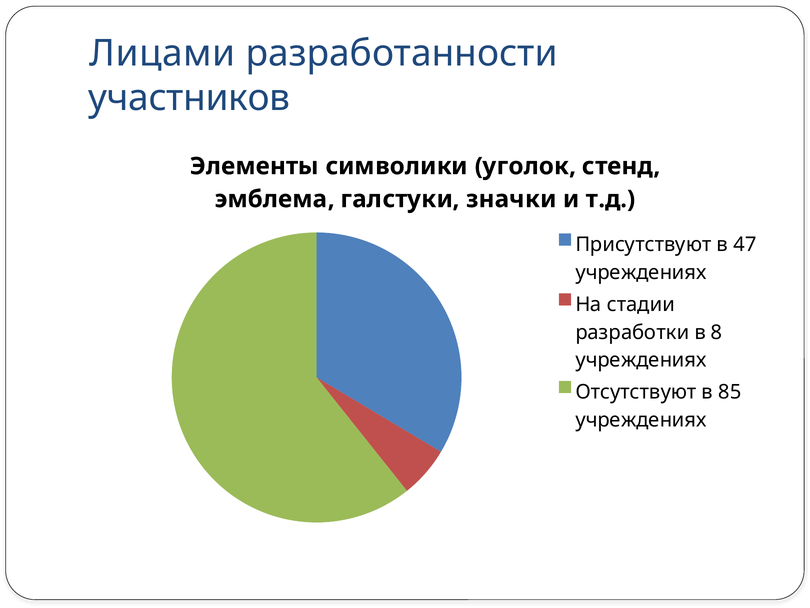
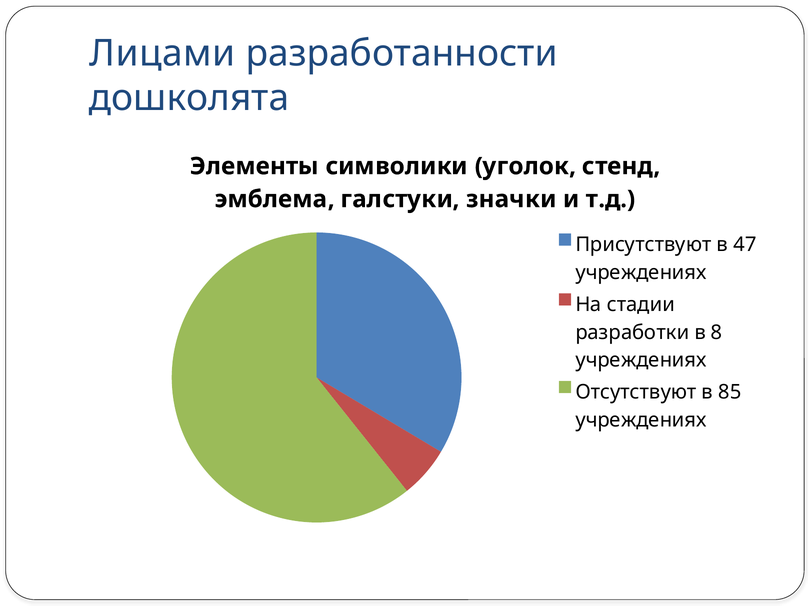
участников: участников -> дошколята
